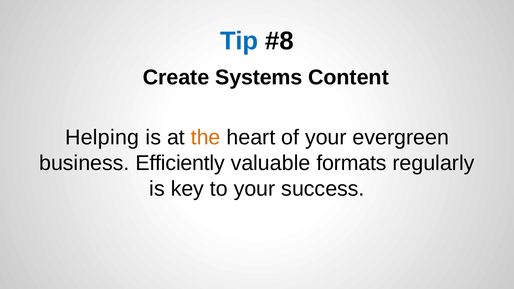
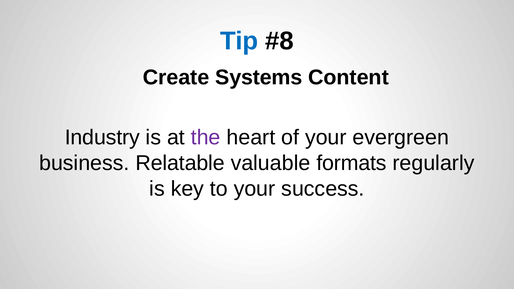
Helping: Helping -> Industry
the colour: orange -> purple
Efficiently: Efficiently -> Relatable
